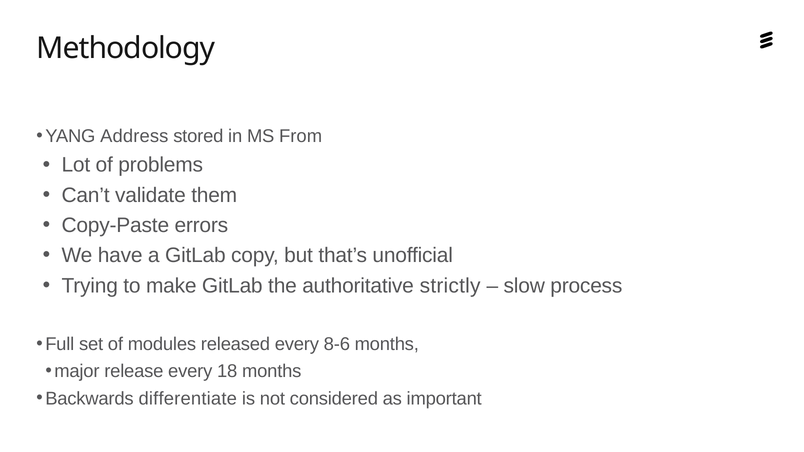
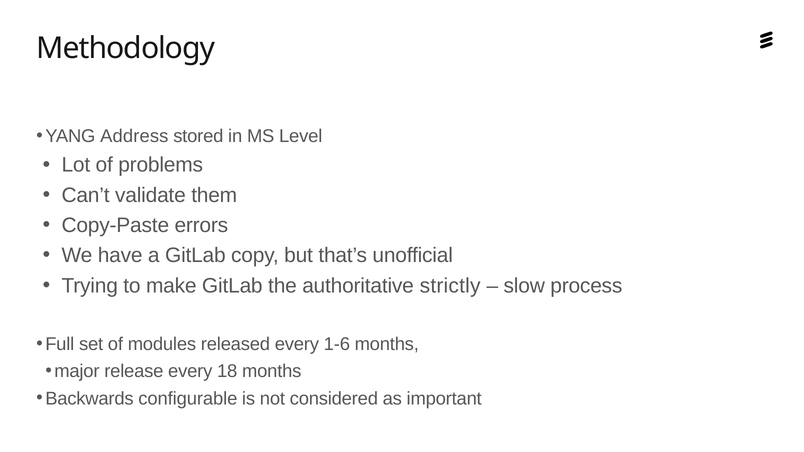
From: From -> Level
8-6: 8-6 -> 1-6
differentiate: differentiate -> configurable
